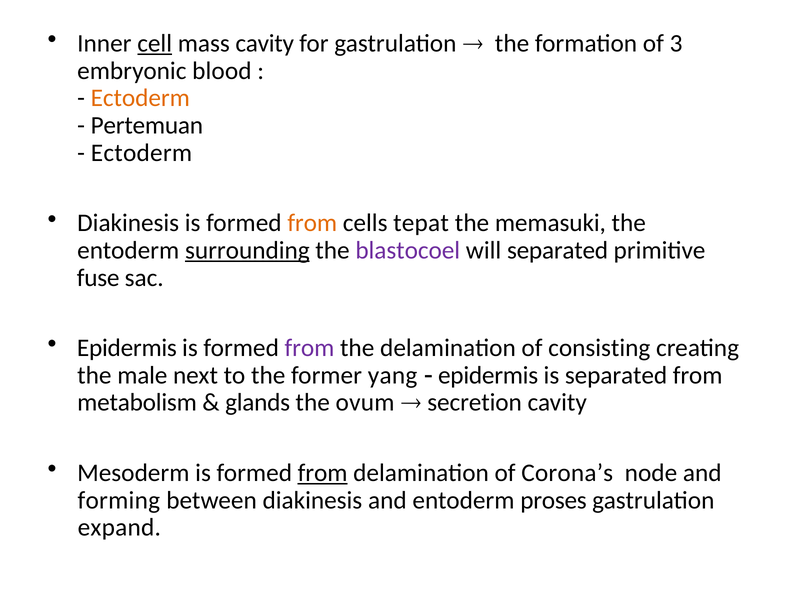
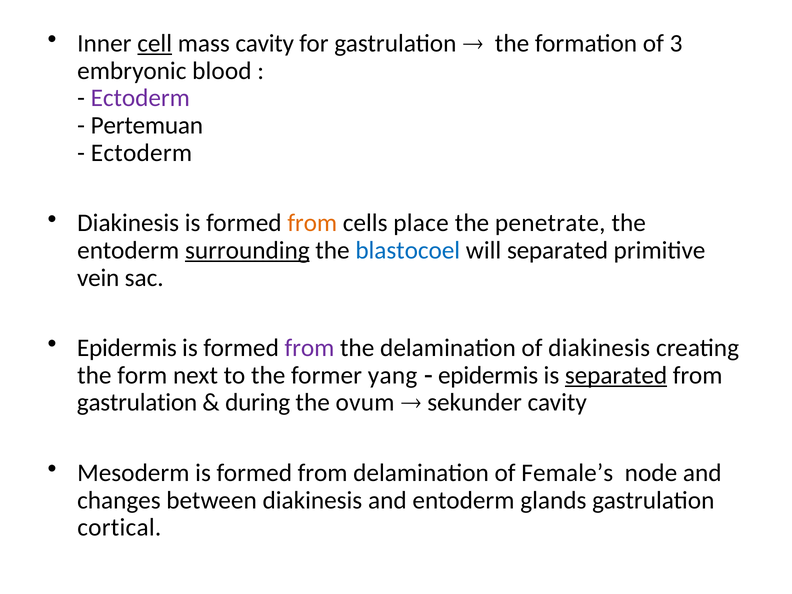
Ectoderm at (140, 98) colour: orange -> purple
tepat: tepat -> place
memasuki: memasuki -> penetrate
blastocoel colour: purple -> blue
fuse: fuse -> vein
of consisting: consisting -> diakinesis
male: male -> form
separated at (616, 375) underline: none -> present
metabolism at (137, 403): metabolism -> gastrulation
glands: glands -> during
secretion: secretion -> sekunder
from at (323, 473) underline: present -> none
Corona’s: Corona’s -> Female’s
forming: forming -> changes
proses: proses -> glands
expand: expand -> cortical
